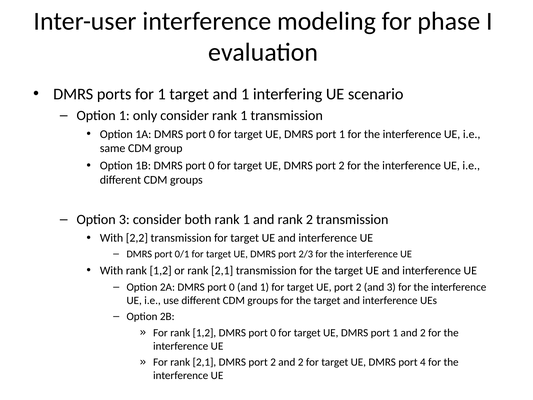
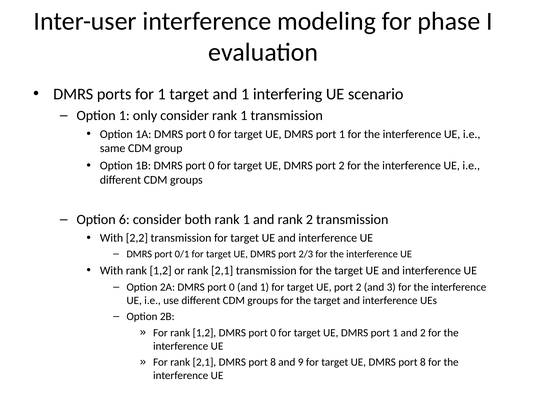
Option 3: 3 -> 6
2,1 DMRS port 2: 2 -> 8
2 at (301, 362): 2 -> 9
UE DMRS port 4: 4 -> 8
